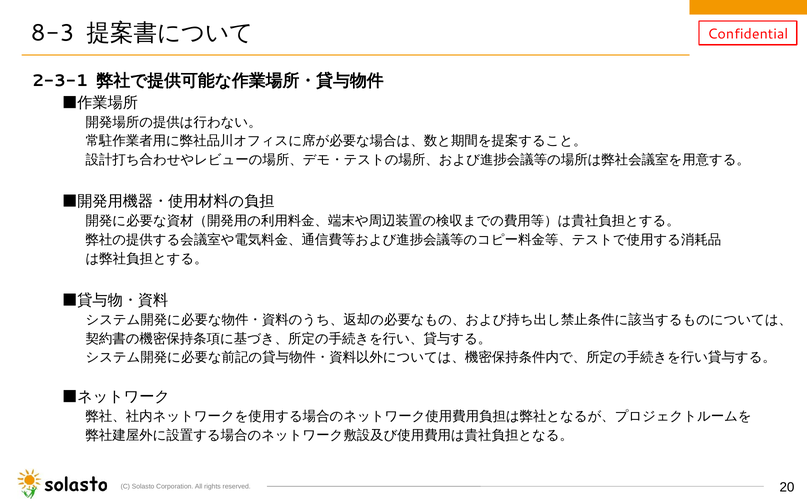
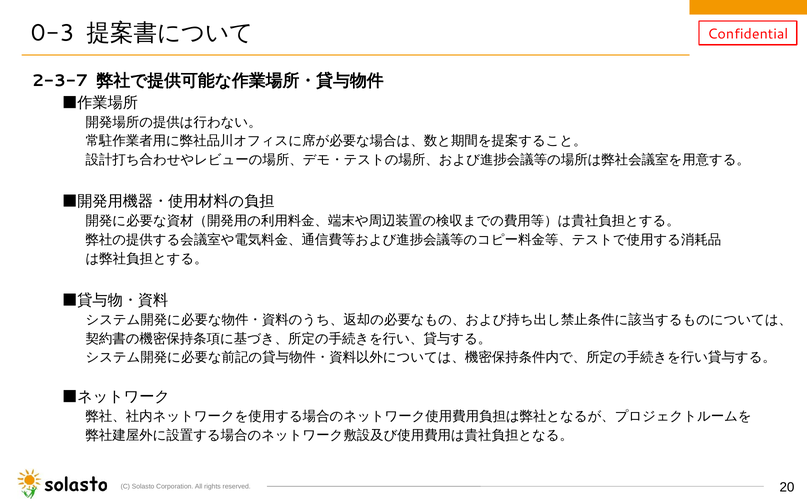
8-3: 8-3 -> 0-3
2-3-1: 2-3-1 -> 2-3-7
